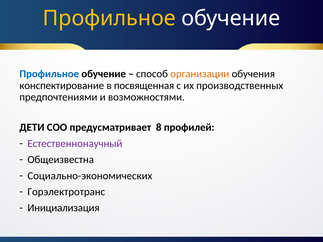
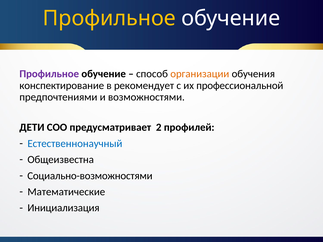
Профильное at (49, 74) colour: blue -> purple
посвященная: посвященная -> рекомендует
производственных: производственных -> профессиональной
8: 8 -> 2
Естественнонаучный colour: purple -> blue
Социально-экономических: Социально-экономических -> Социально-возможностями
Горэлектротранс: Горэлектротранс -> Математические
